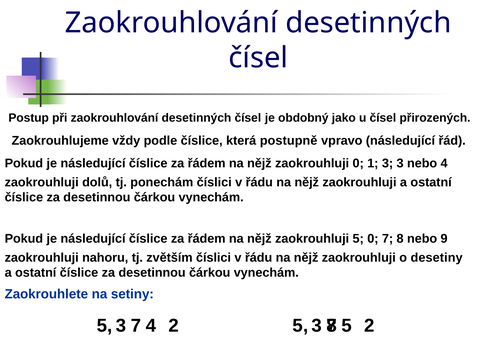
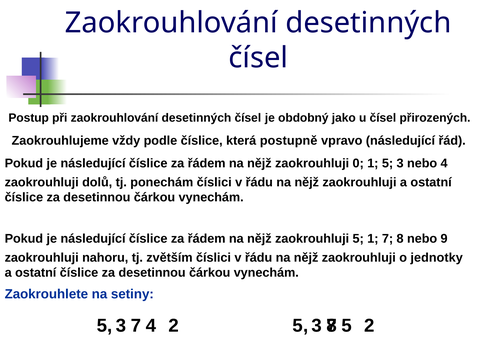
1 3: 3 -> 5
5 0: 0 -> 1
desetiny: desetiny -> jednotky
